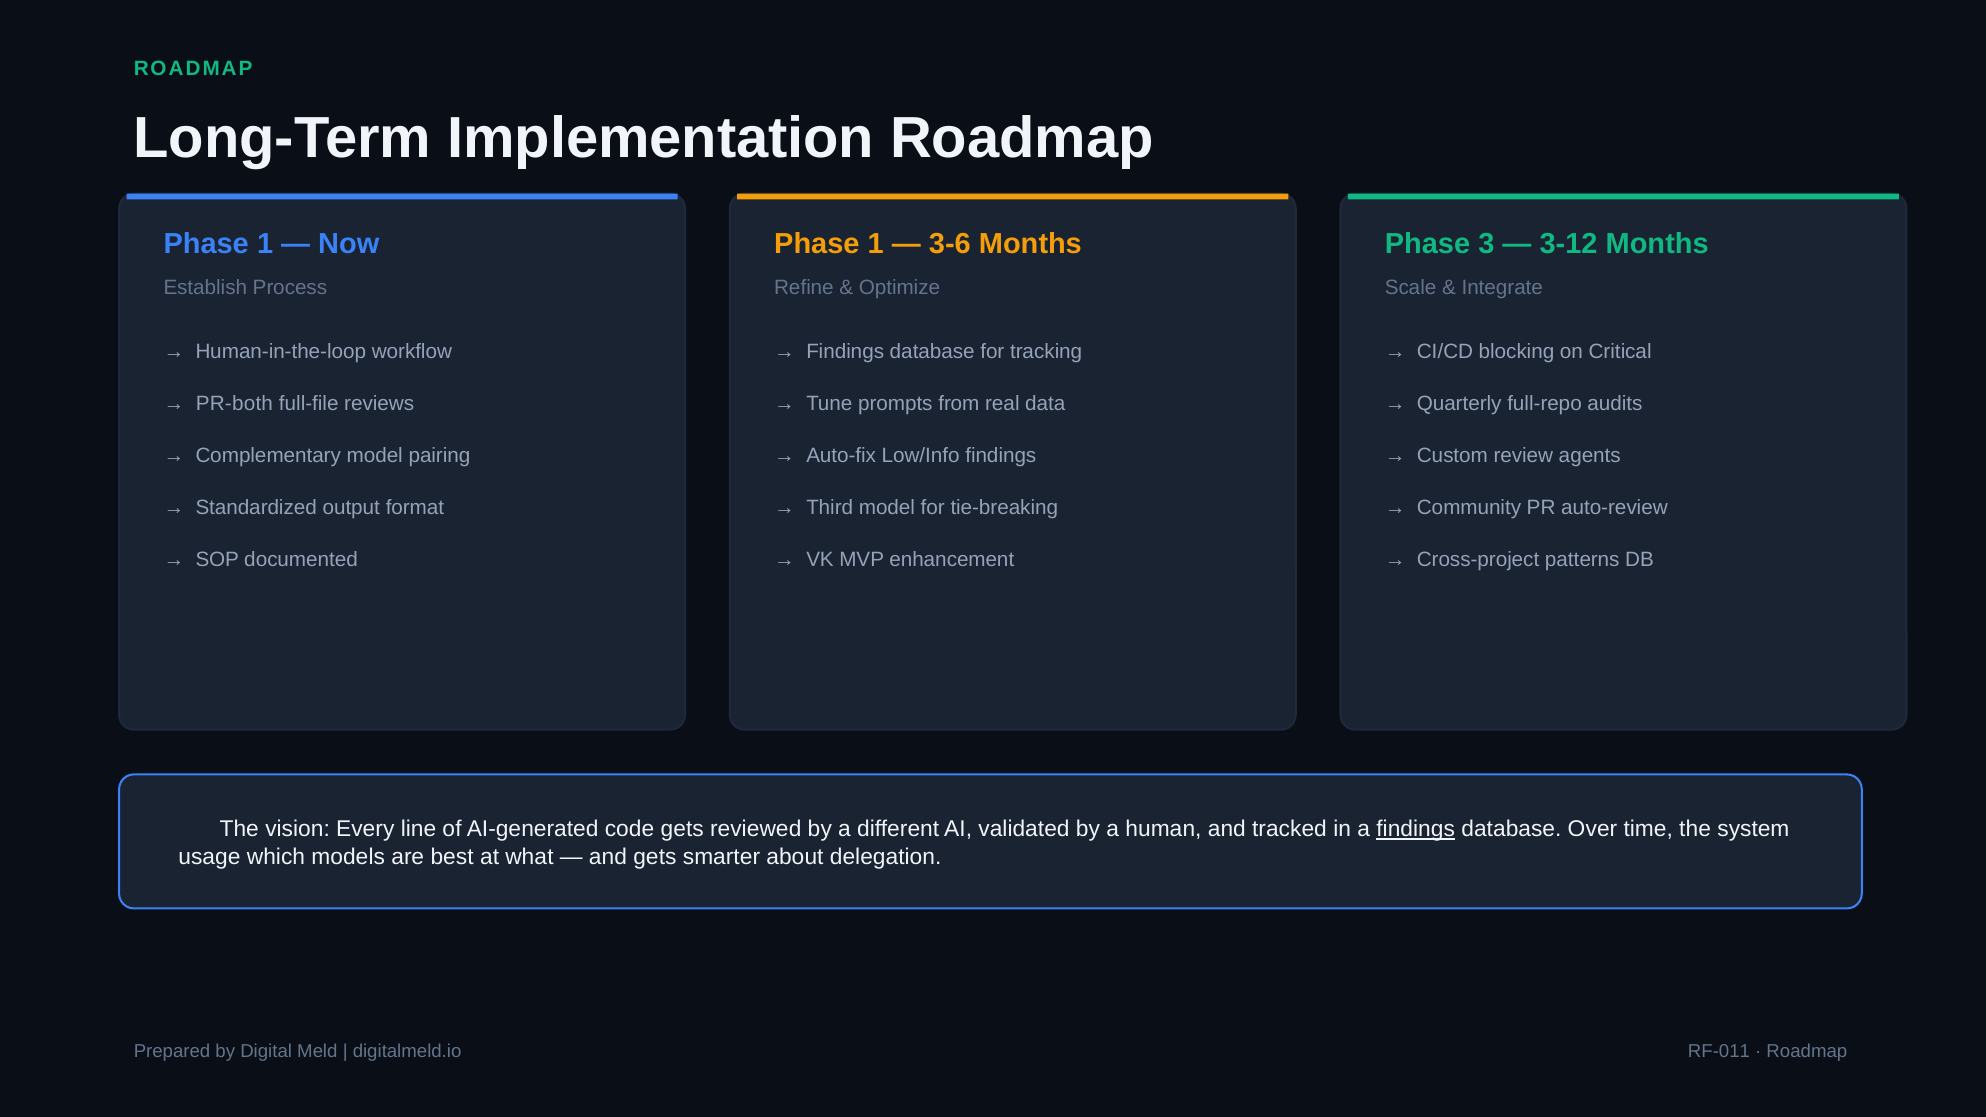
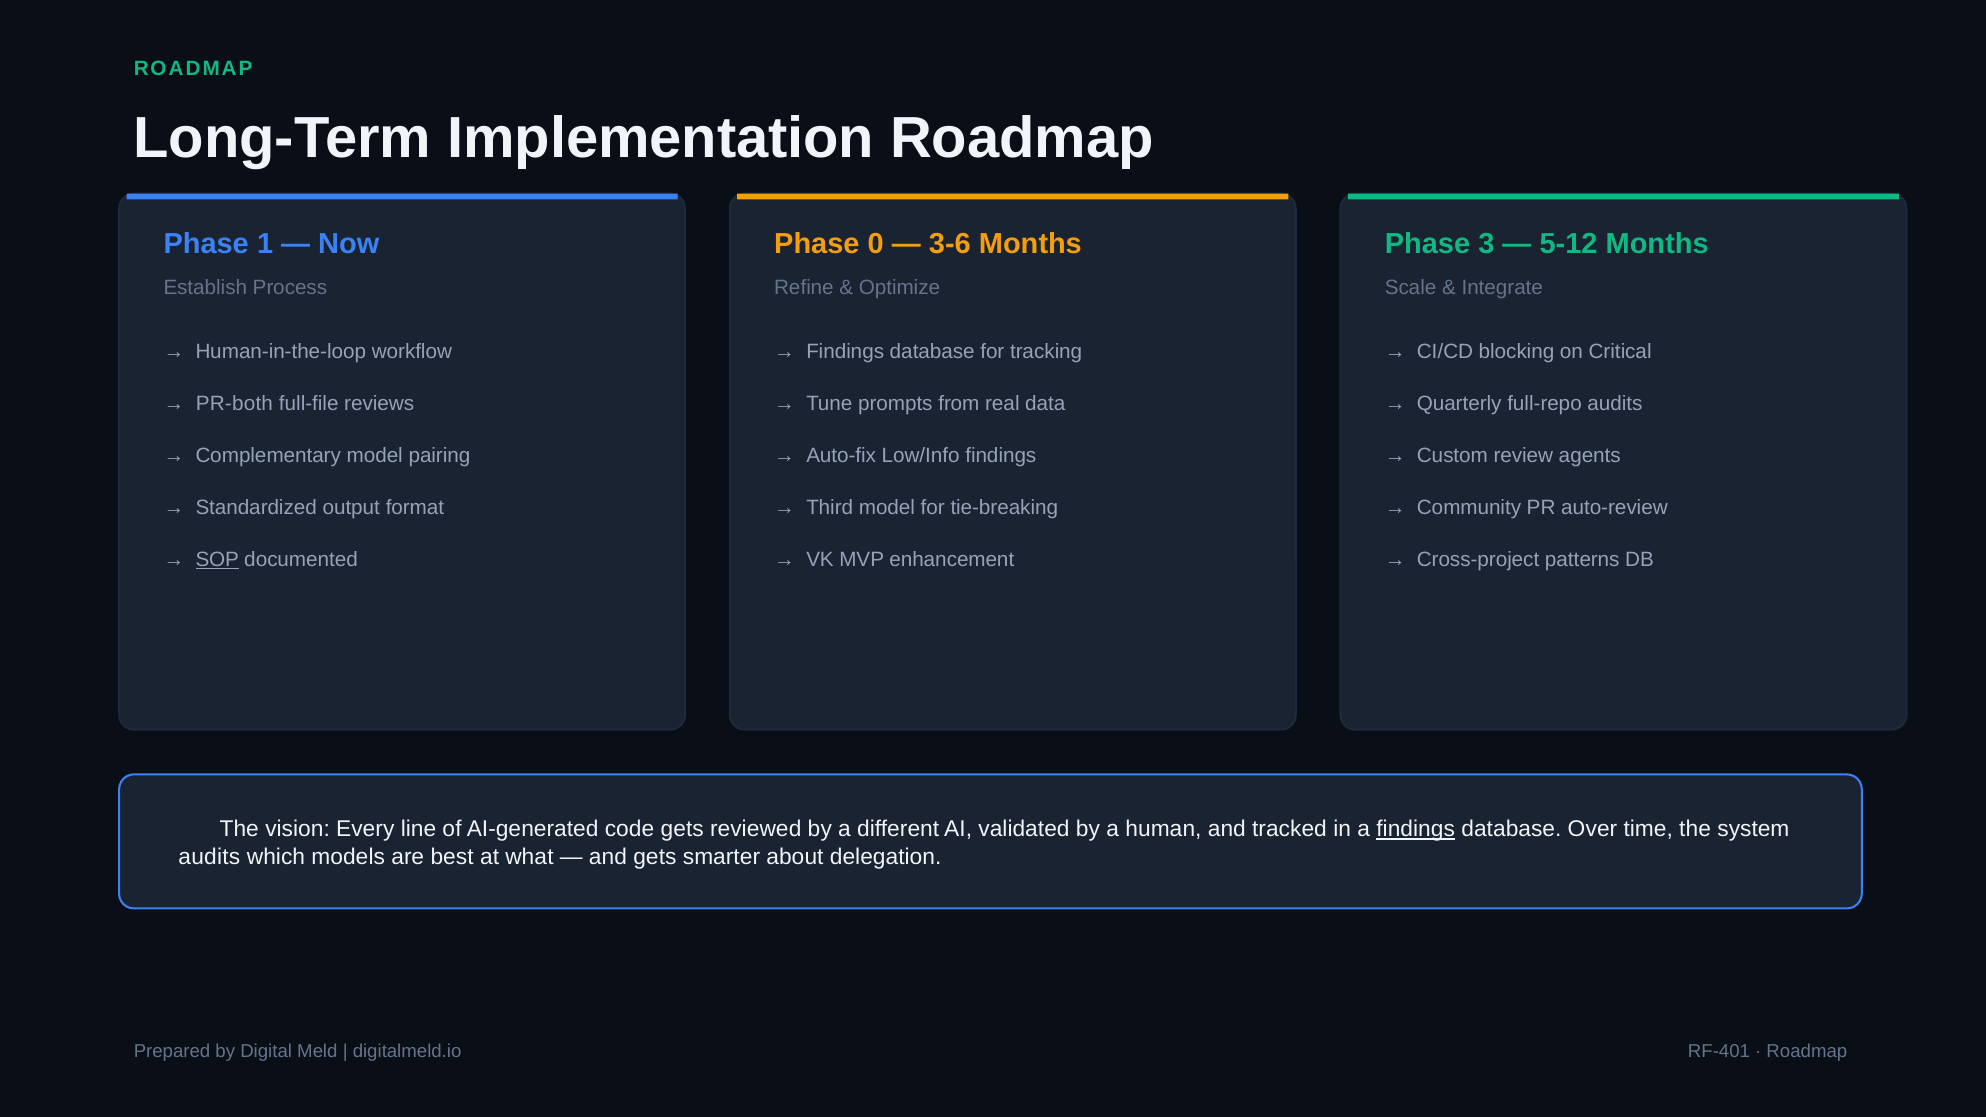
1 at (876, 244): 1 -> 0
3-12: 3-12 -> 5-12
SOP underline: none -> present
usage at (209, 857): usage -> audits
RF-011: RF-011 -> RF-401
